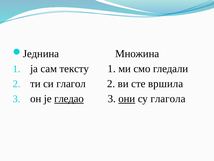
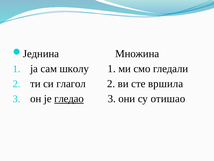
тексту: тексту -> школу
они underline: present -> none
глагола: глагола -> отишао
